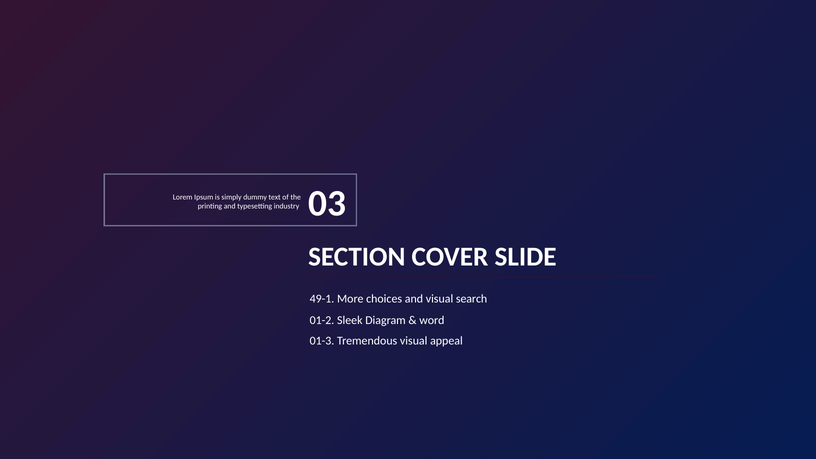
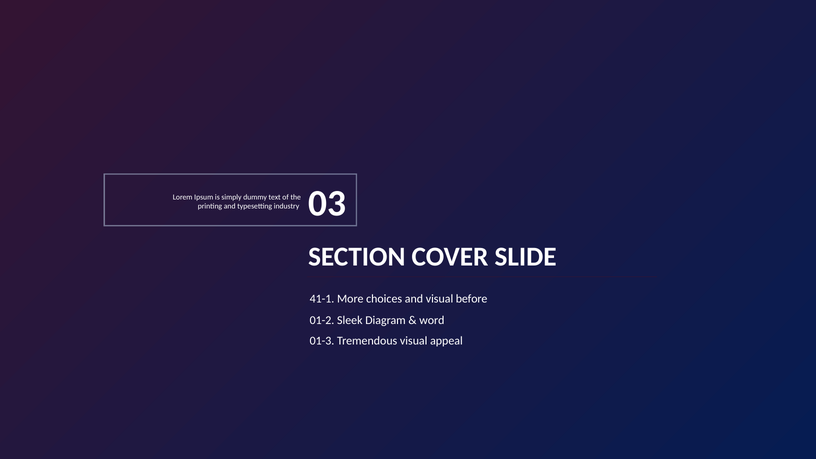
49-1: 49-1 -> 41-1
search: search -> before
